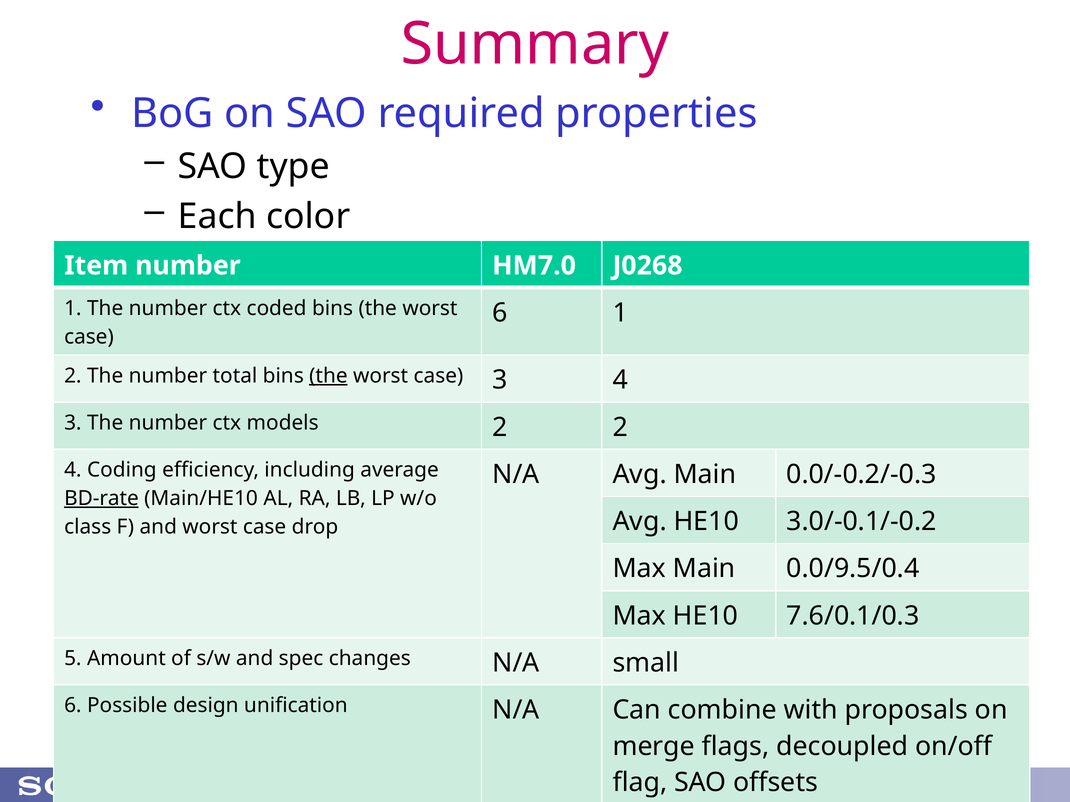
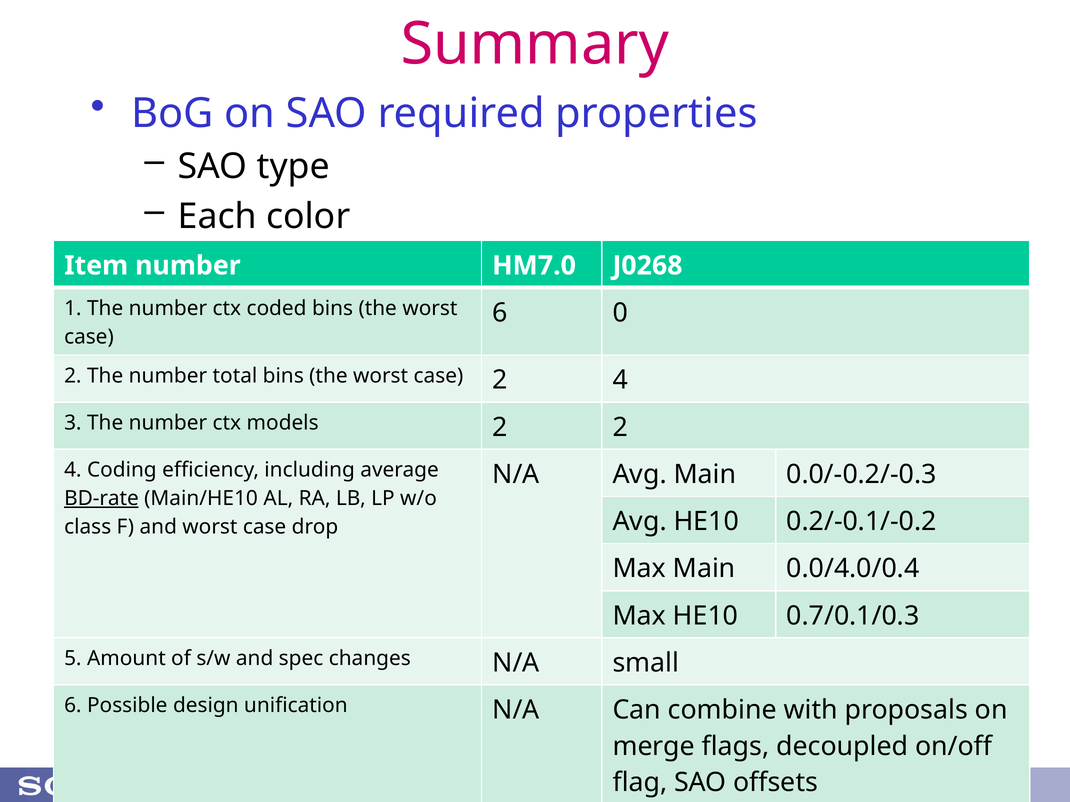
6 1: 1 -> 0
the at (328, 376) underline: present -> none
case 3: 3 -> 2
3.0/-0.1/-0.2: 3.0/-0.1/-0.2 -> 0.2/-0.1/-0.2
0.0/9.5/0.4: 0.0/9.5/0.4 -> 0.0/4.0/0.4
7.6/0.1/0.3: 7.6/0.1/0.3 -> 0.7/0.1/0.3
